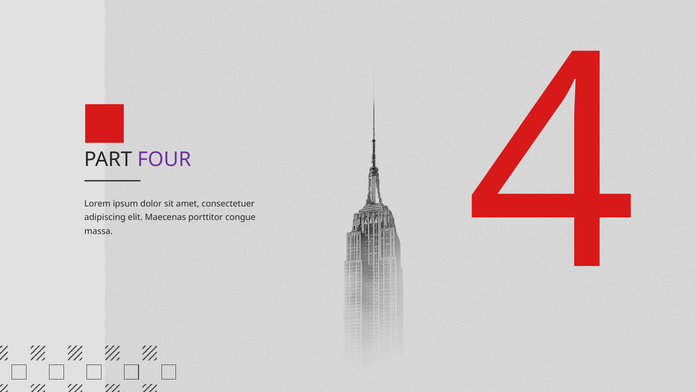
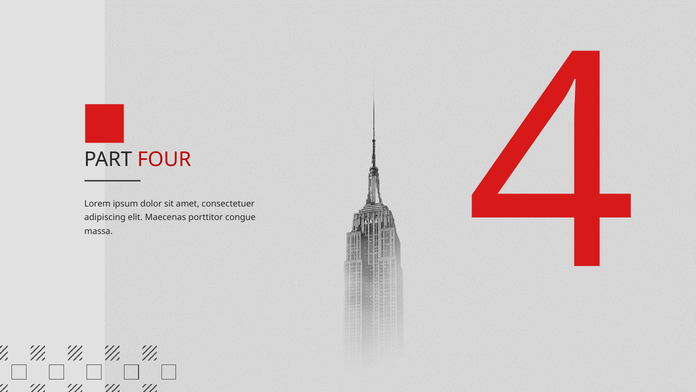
FOUR colour: purple -> red
